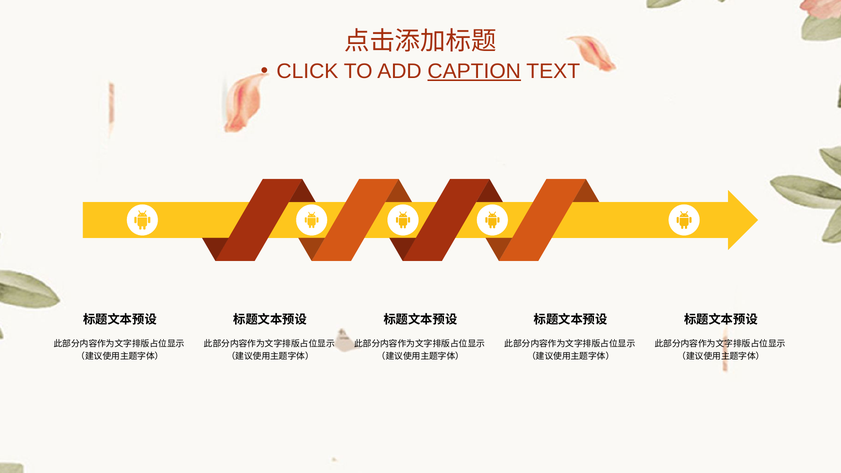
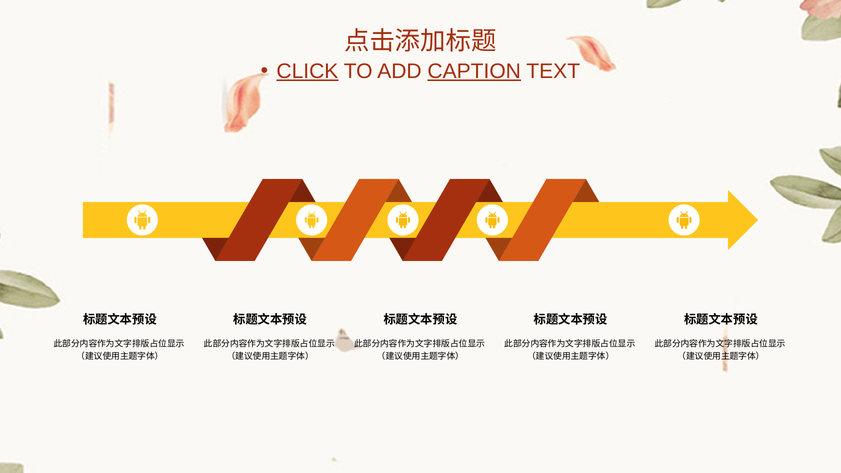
CLICK underline: none -> present
